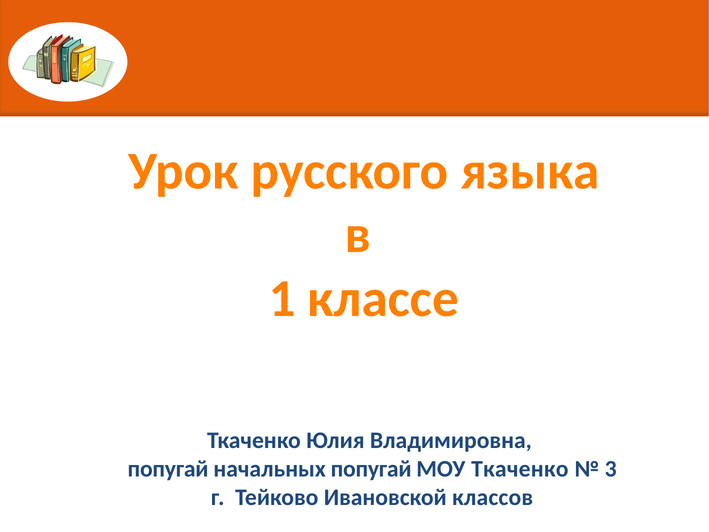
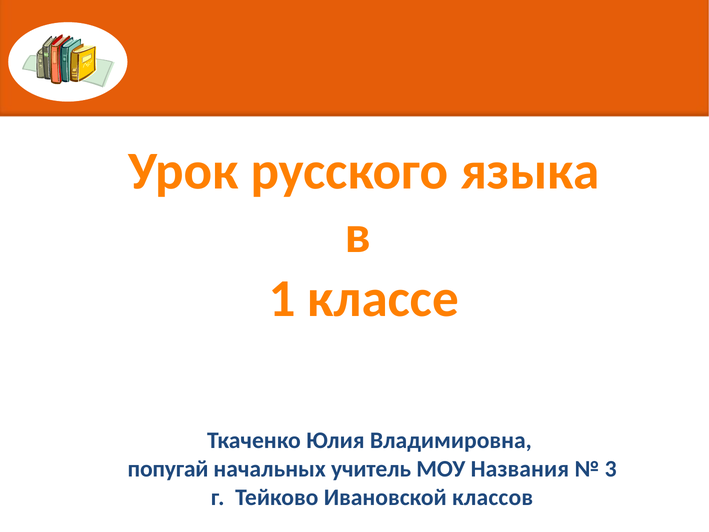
начальных попугай: попугай -> учитель
МОУ Ткаченко: Ткаченко -> Названия
